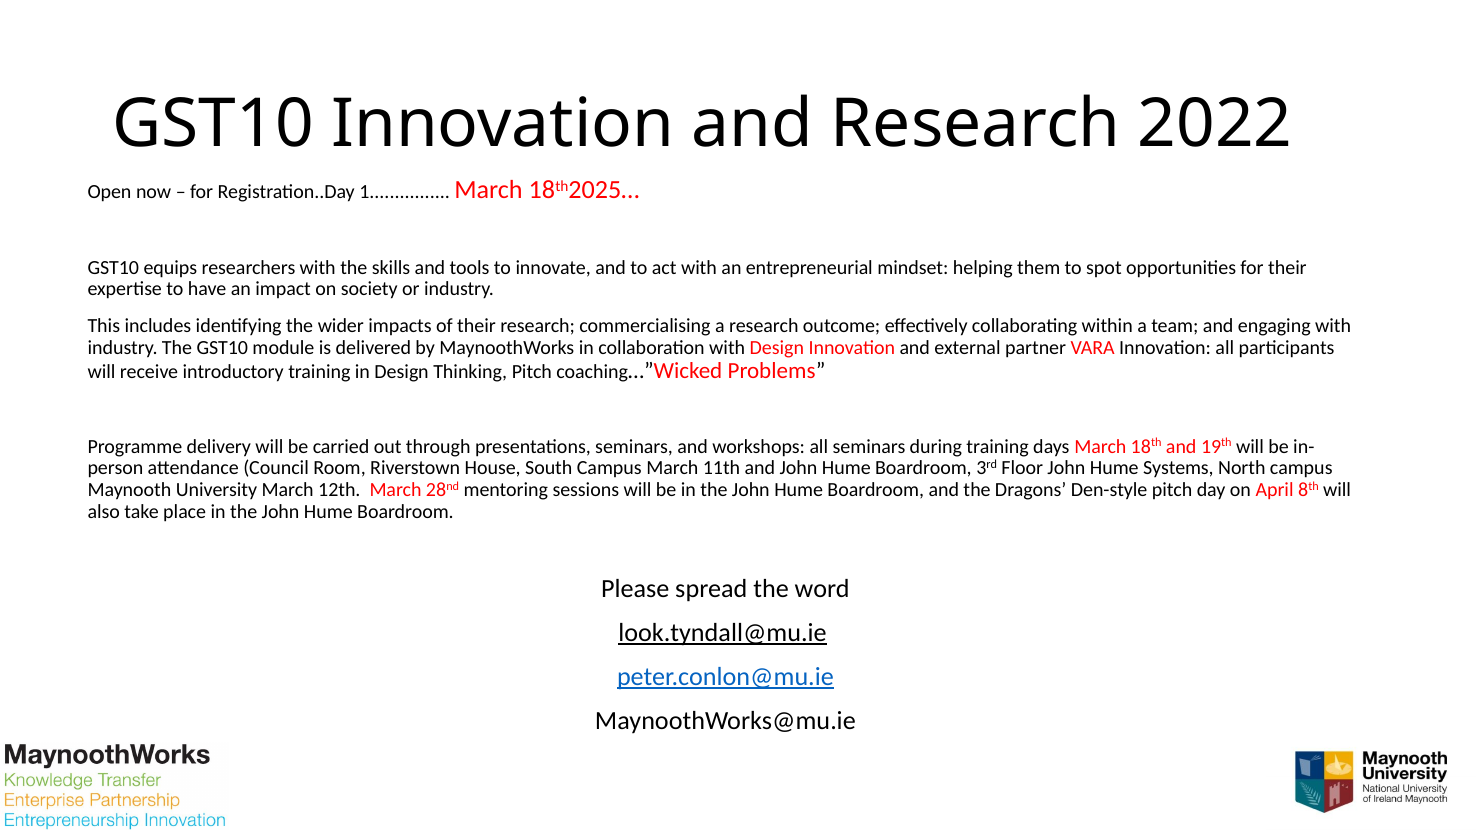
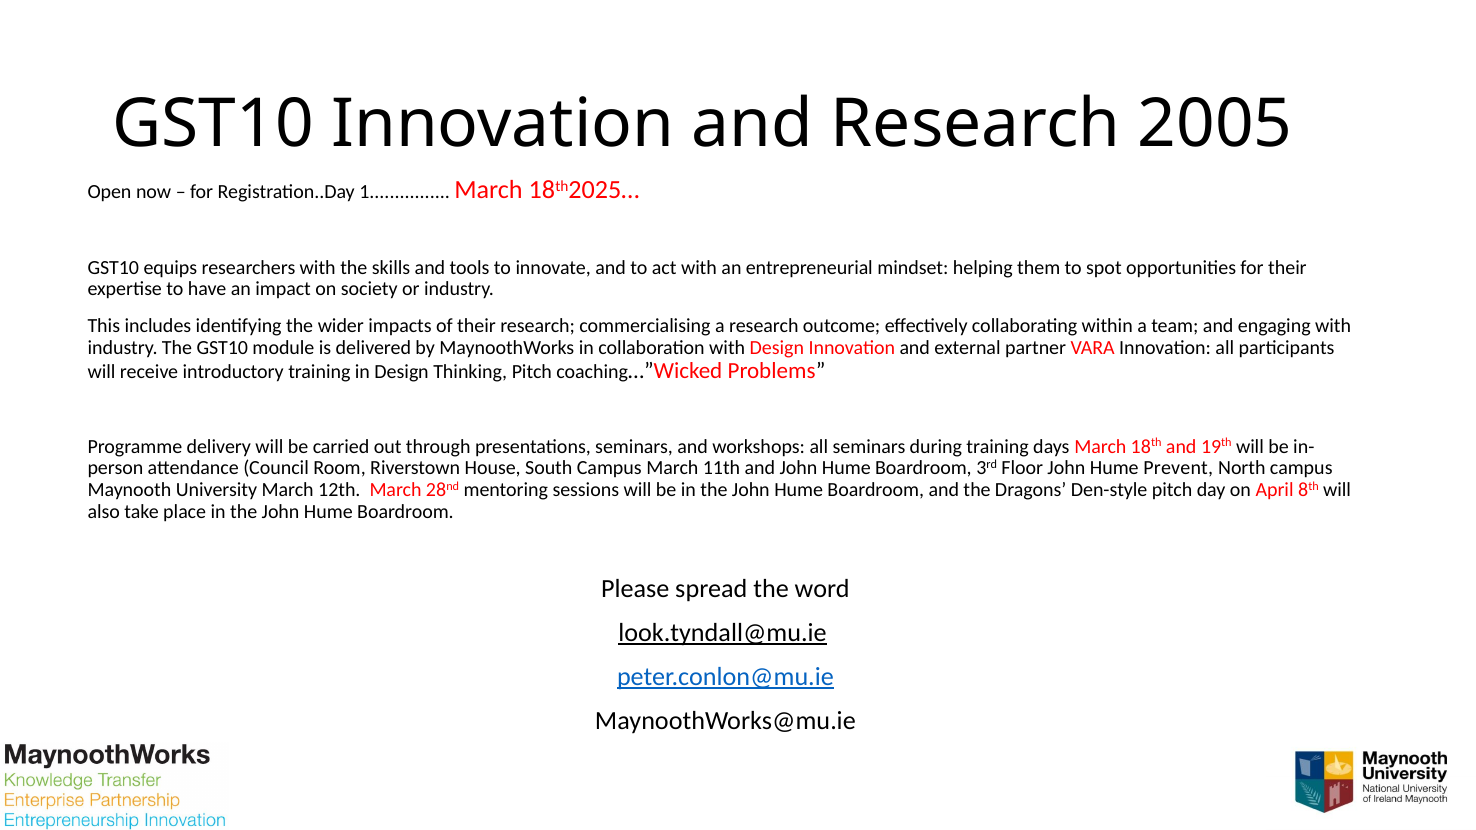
2022: 2022 -> 2005
Systems: Systems -> Prevent
